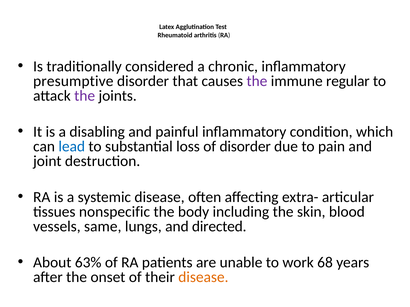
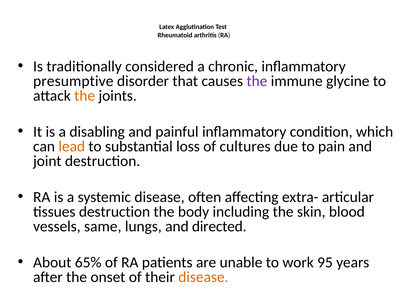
regular: regular -> glycine
the at (85, 96) colour: purple -> orange
lead colour: blue -> orange
of disorder: disorder -> cultures
tissues nonspecific: nonspecific -> destruction
63%: 63% -> 65%
68: 68 -> 95
